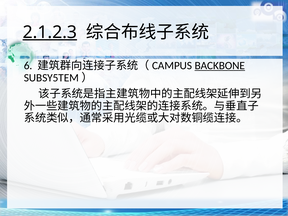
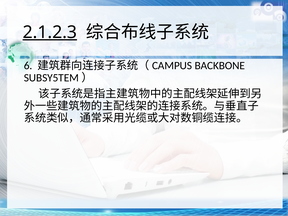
BACKBONE underline: present -> none
